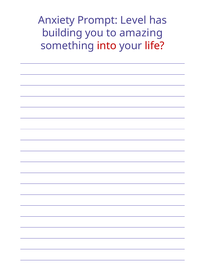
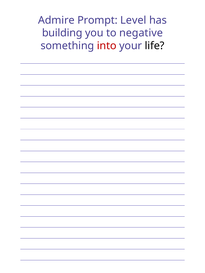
Anxiety: Anxiety -> Admire
amazing: amazing -> negative
life colour: red -> black
